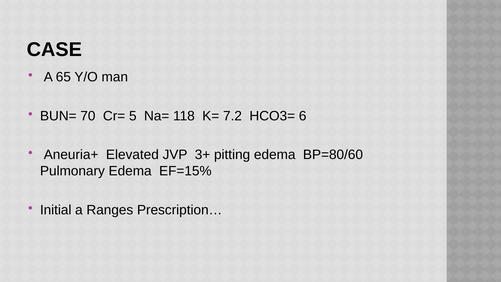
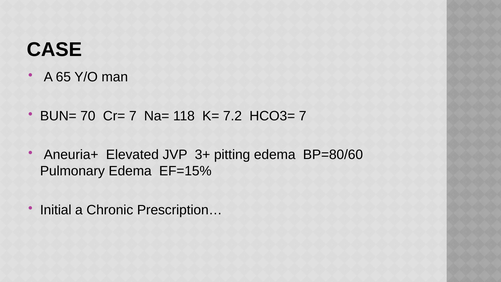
Cr= 5: 5 -> 7
HCO3= 6: 6 -> 7
Ranges: Ranges -> Chronic
